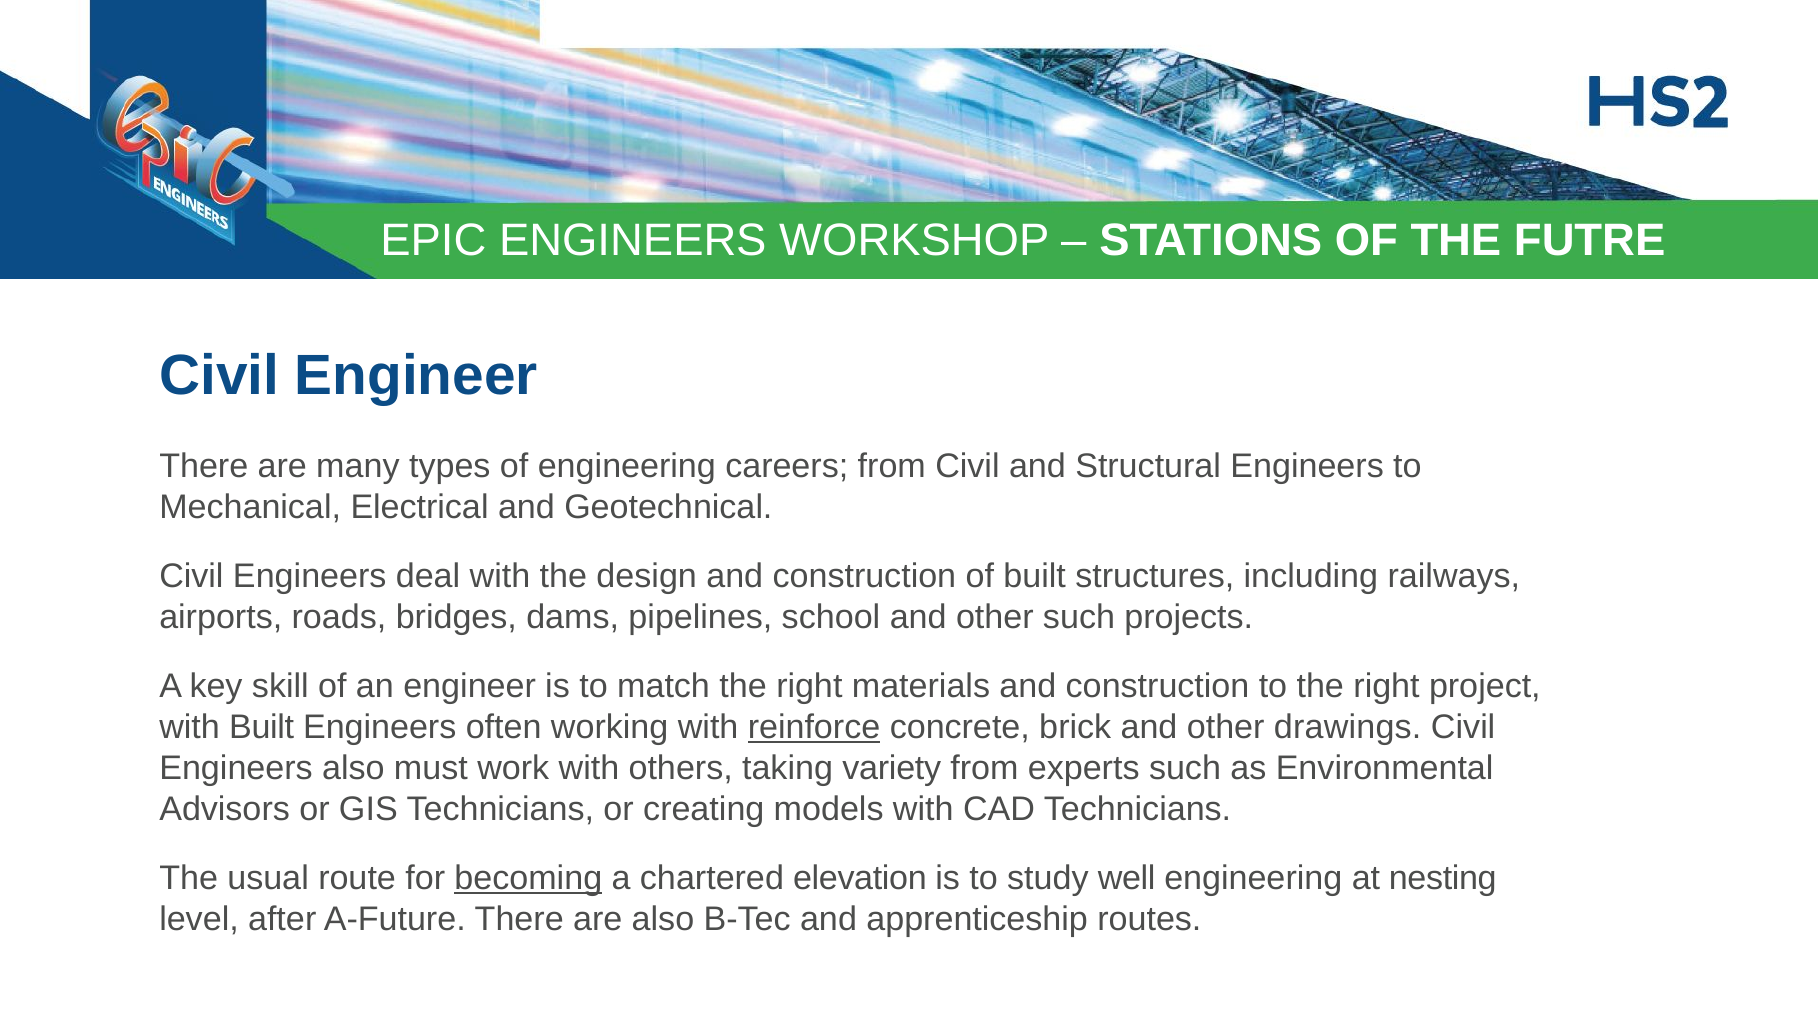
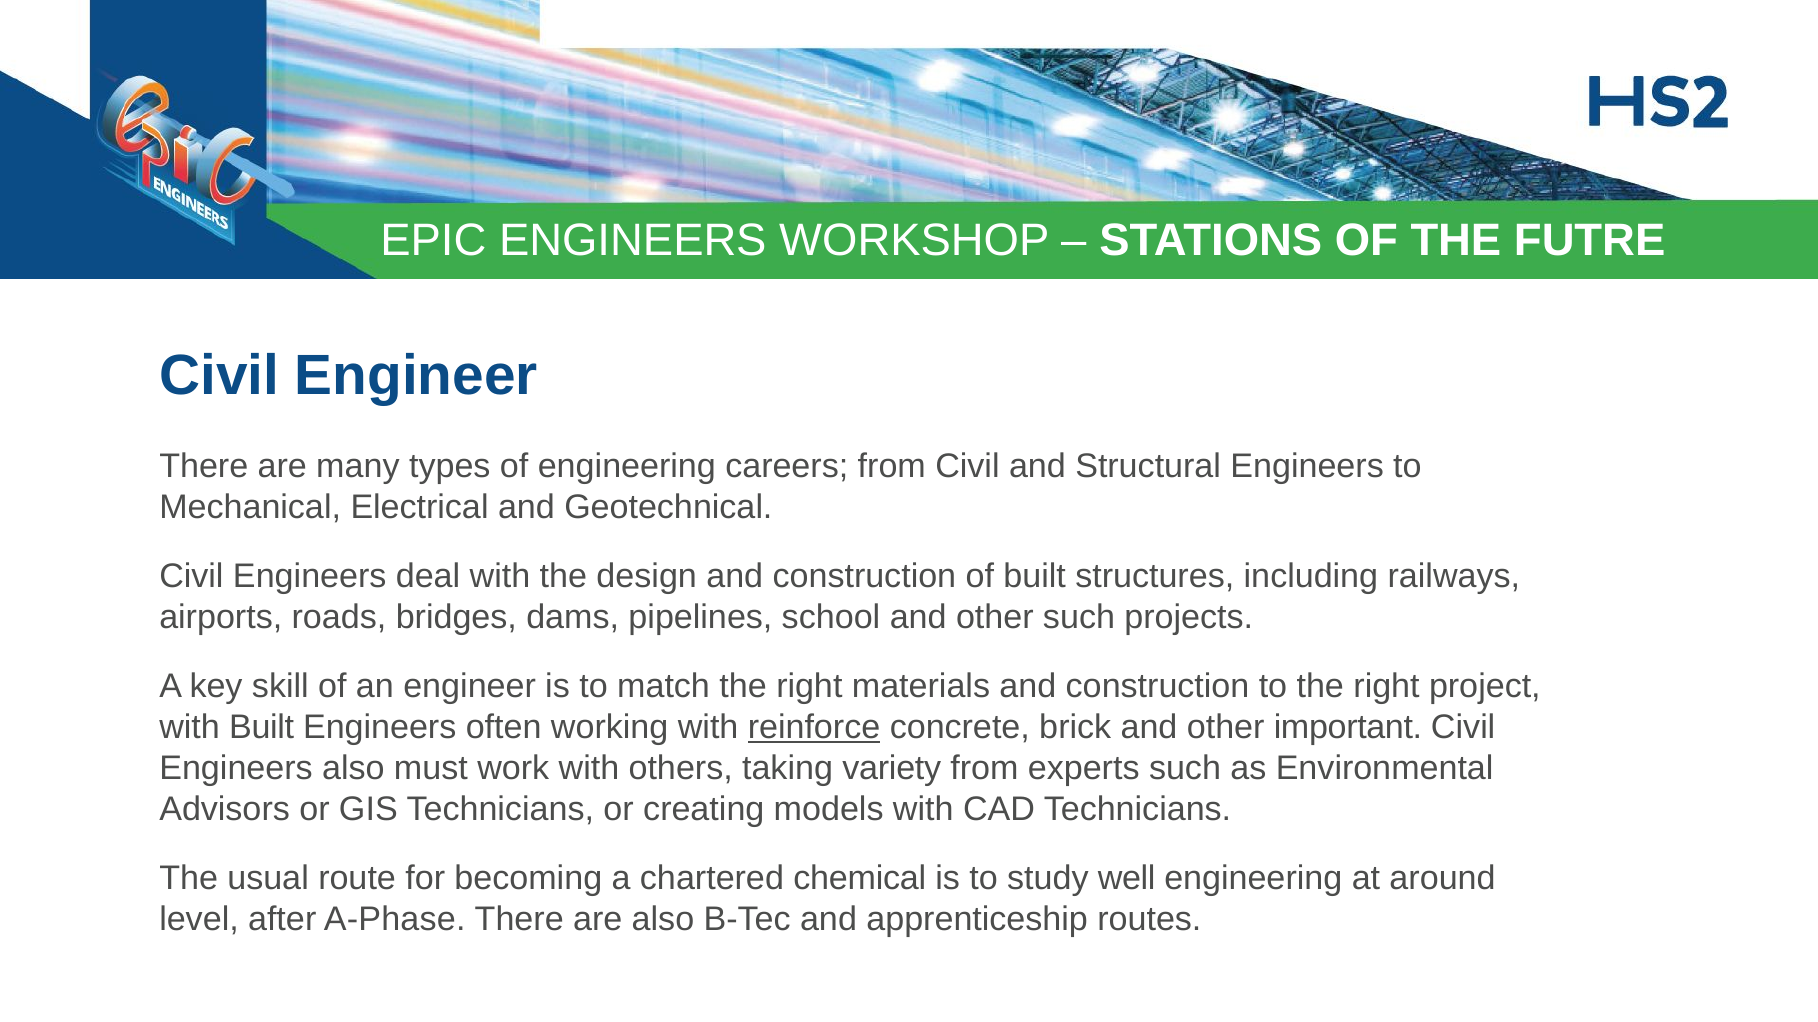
drawings: drawings -> important
becoming underline: present -> none
elevation: elevation -> chemical
nesting: nesting -> around
A-Future: A-Future -> A-Phase
